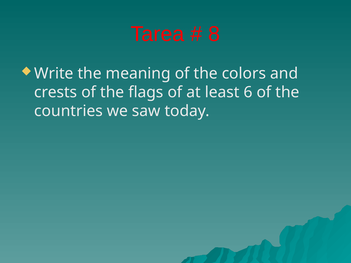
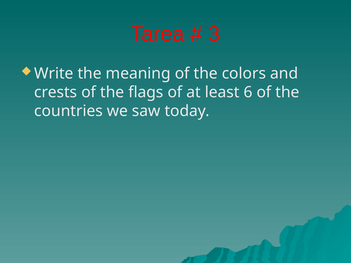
8: 8 -> 3
